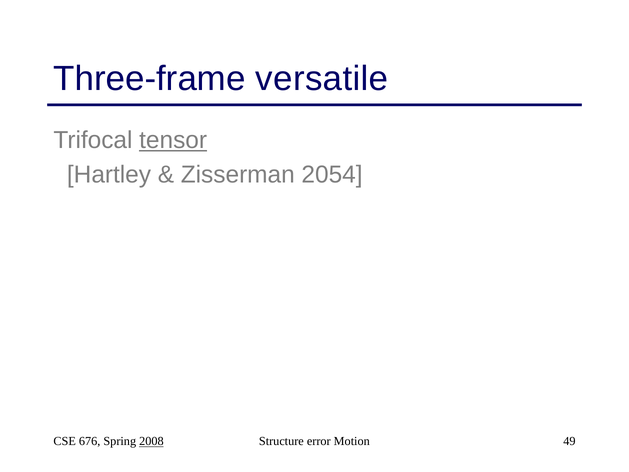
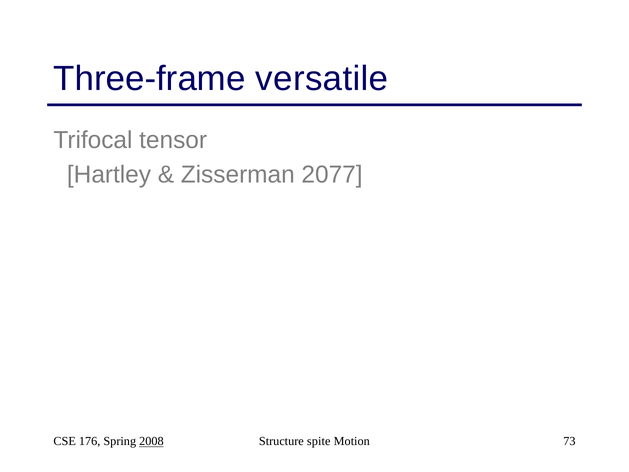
tensor underline: present -> none
2054: 2054 -> 2077
676: 676 -> 176
error: error -> spite
49: 49 -> 73
